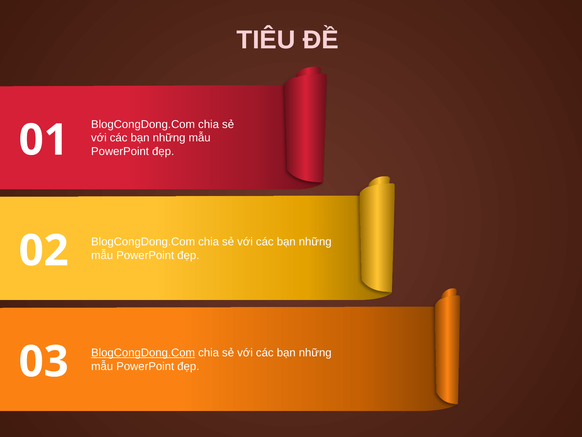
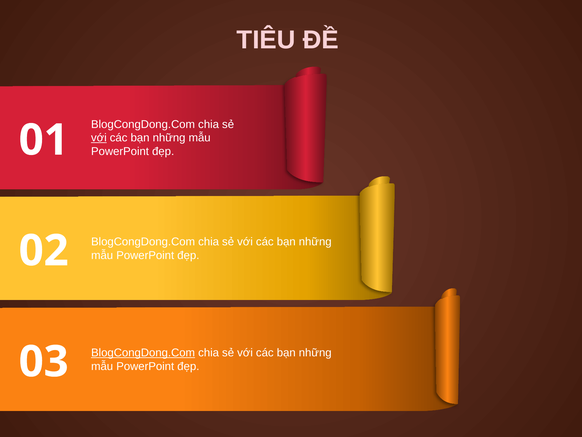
với at (99, 138) underline: none -> present
